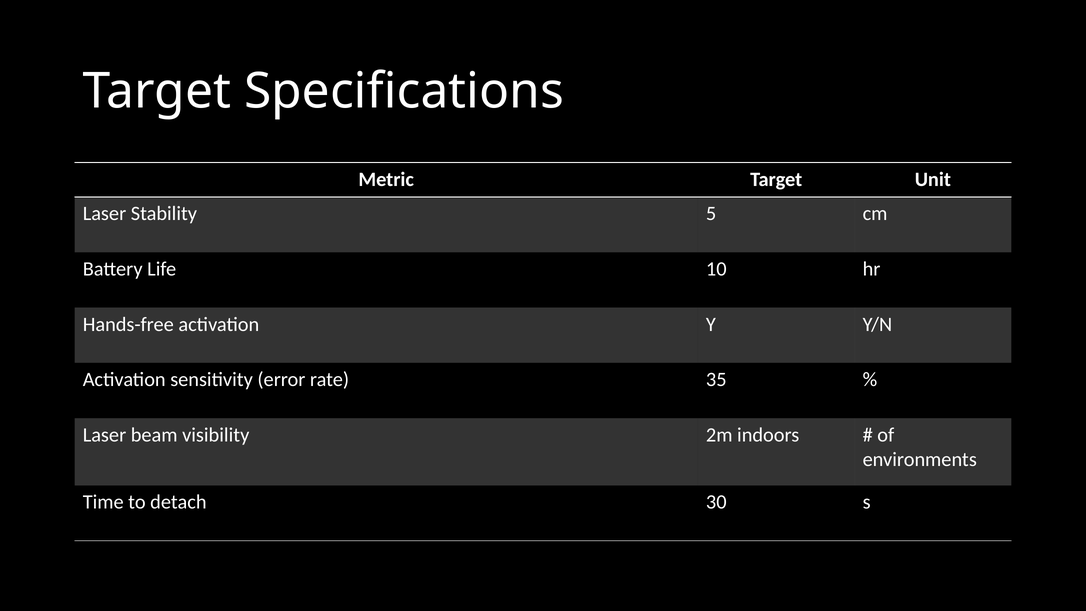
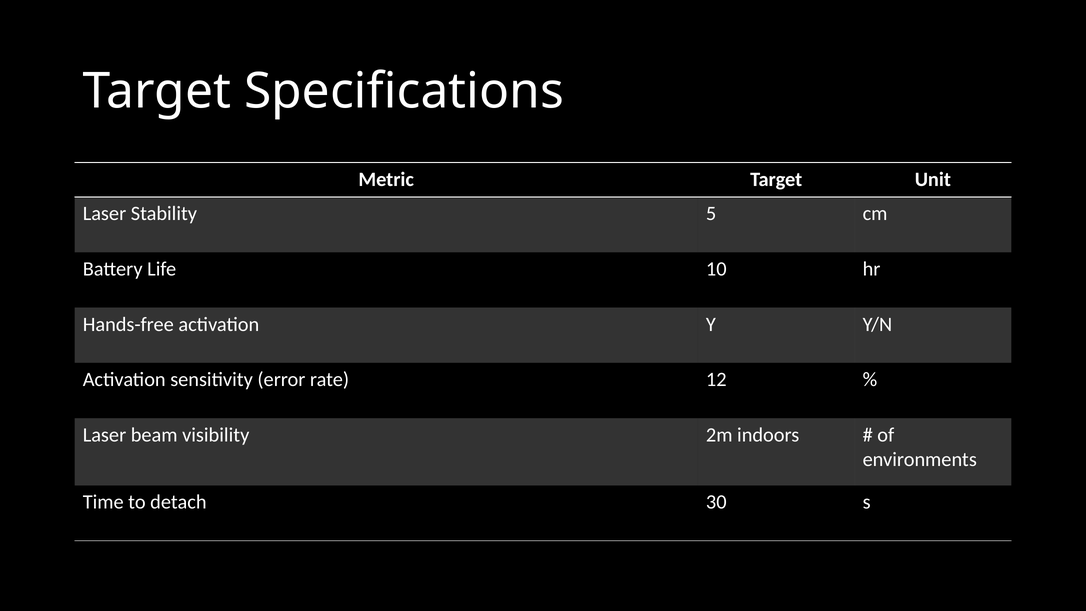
35: 35 -> 12
